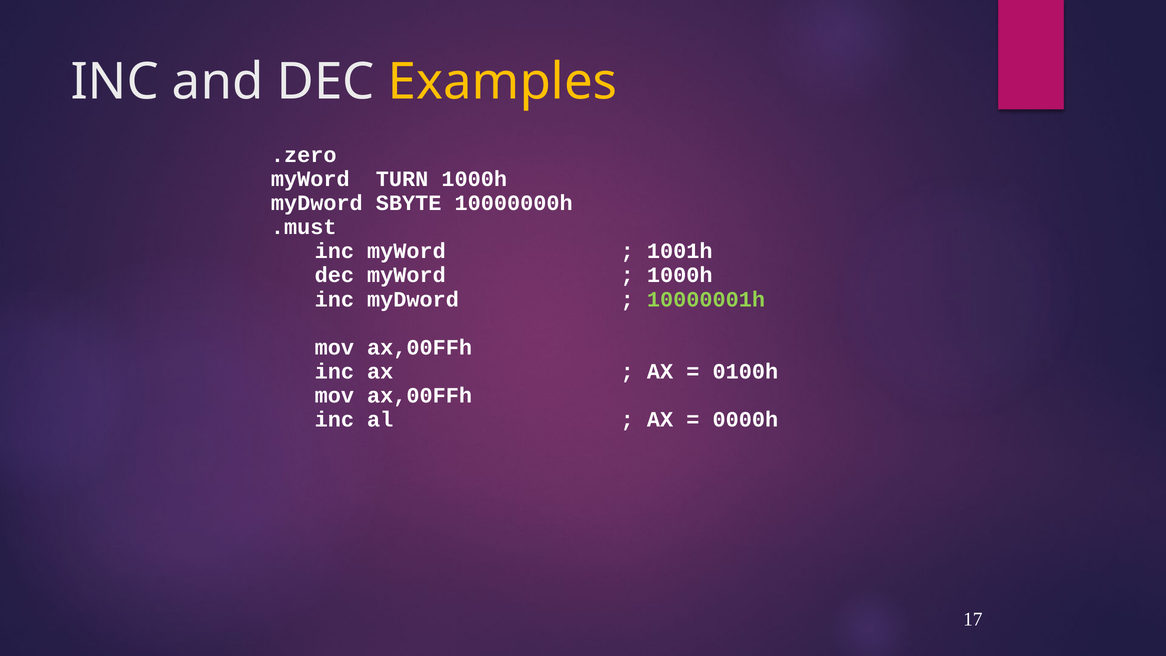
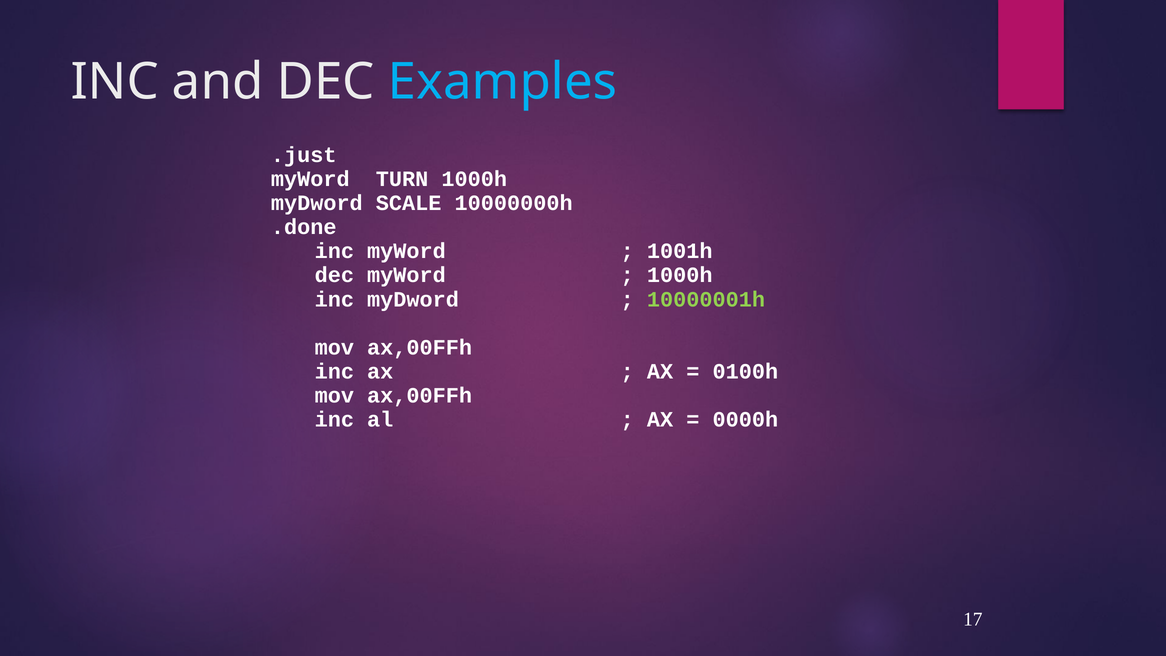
Examples colour: yellow -> light blue
.zero: .zero -> .just
SBYTE: SBYTE -> SCALE
.must: .must -> .done
